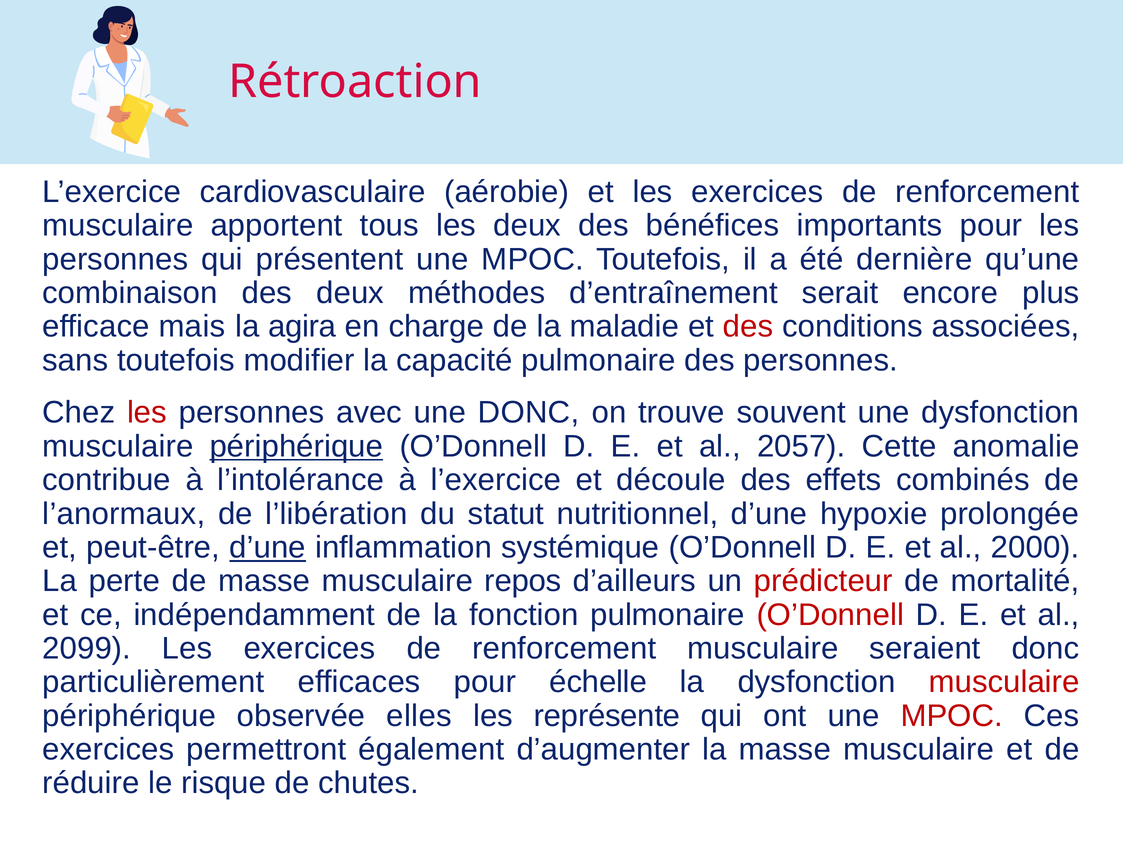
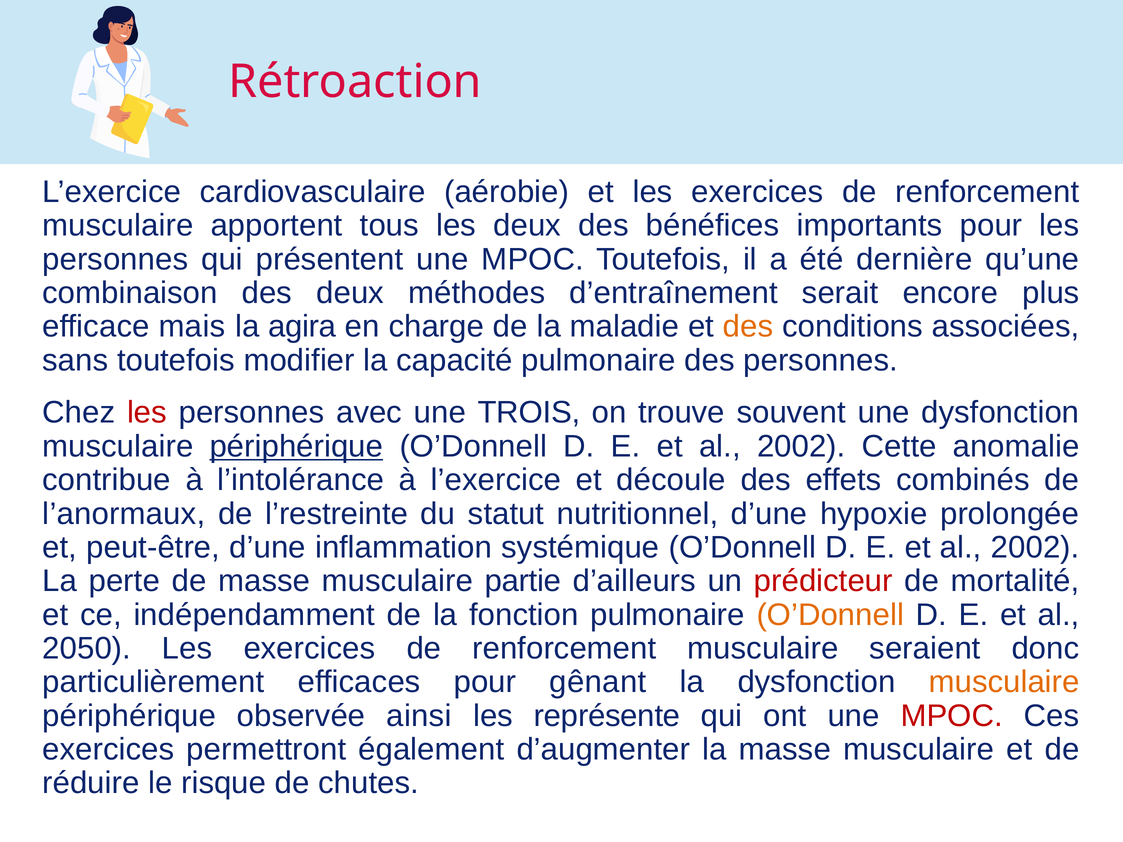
des at (748, 327) colour: red -> orange
une DONC: DONC -> TROIS
2057 at (801, 447): 2057 -> 2002
l’libération: l’libération -> l’restreinte
d’une at (268, 548) underline: present -> none
2000 at (1035, 548): 2000 -> 2002
repos: repos -> partie
O’Donnell at (830, 615) colour: red -> orange
2099: 2099 -> 2050
échelle: échelle -> gênant
musculaire at (1004, 682) colour: red -> orange
elles: elles -> ainsi
